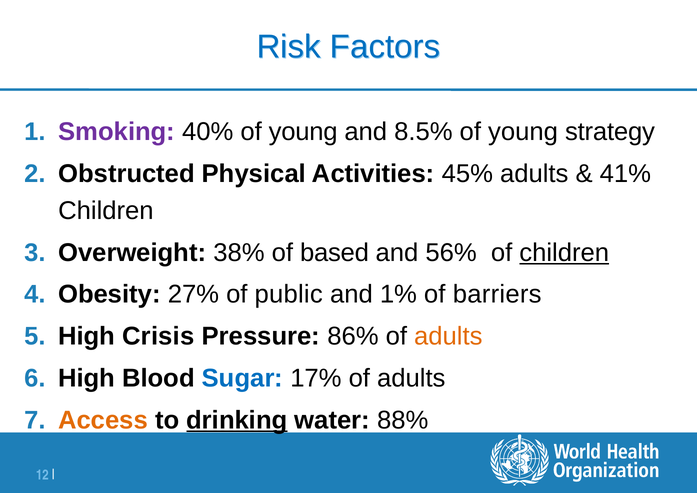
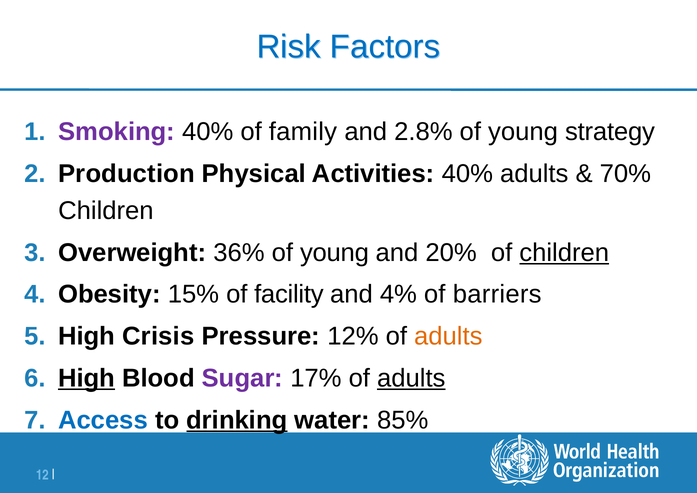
40% of young: young -> family
8.5%: 8.5% -> 2.8%
Obstructed: Obstructed -> Production
Activities 45%: 45% -> 40%
41%: 41% -> 70%
38%: 38% -> 36%
based at (334, 252): based -> young
56%: 56% -> 20%
27%: 27% -> 15%
public: public -> facility
1%: 1% -> 4%
86%: 86% -> 12%
High at (87, 378) underline: none -> present
Sugar colour: blue -> purple
adults at (411, 378) underline: none -> present
Access colour: orange -> blue
88%: 88% -> 85%
